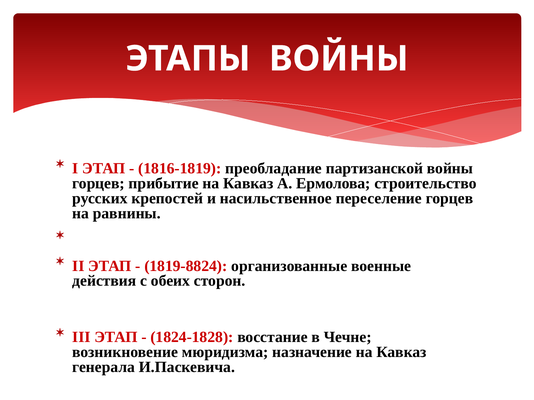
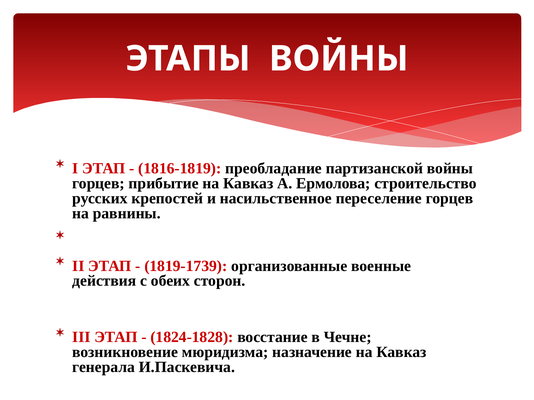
1819-8824: 1819-8824 -> 1819-1739
